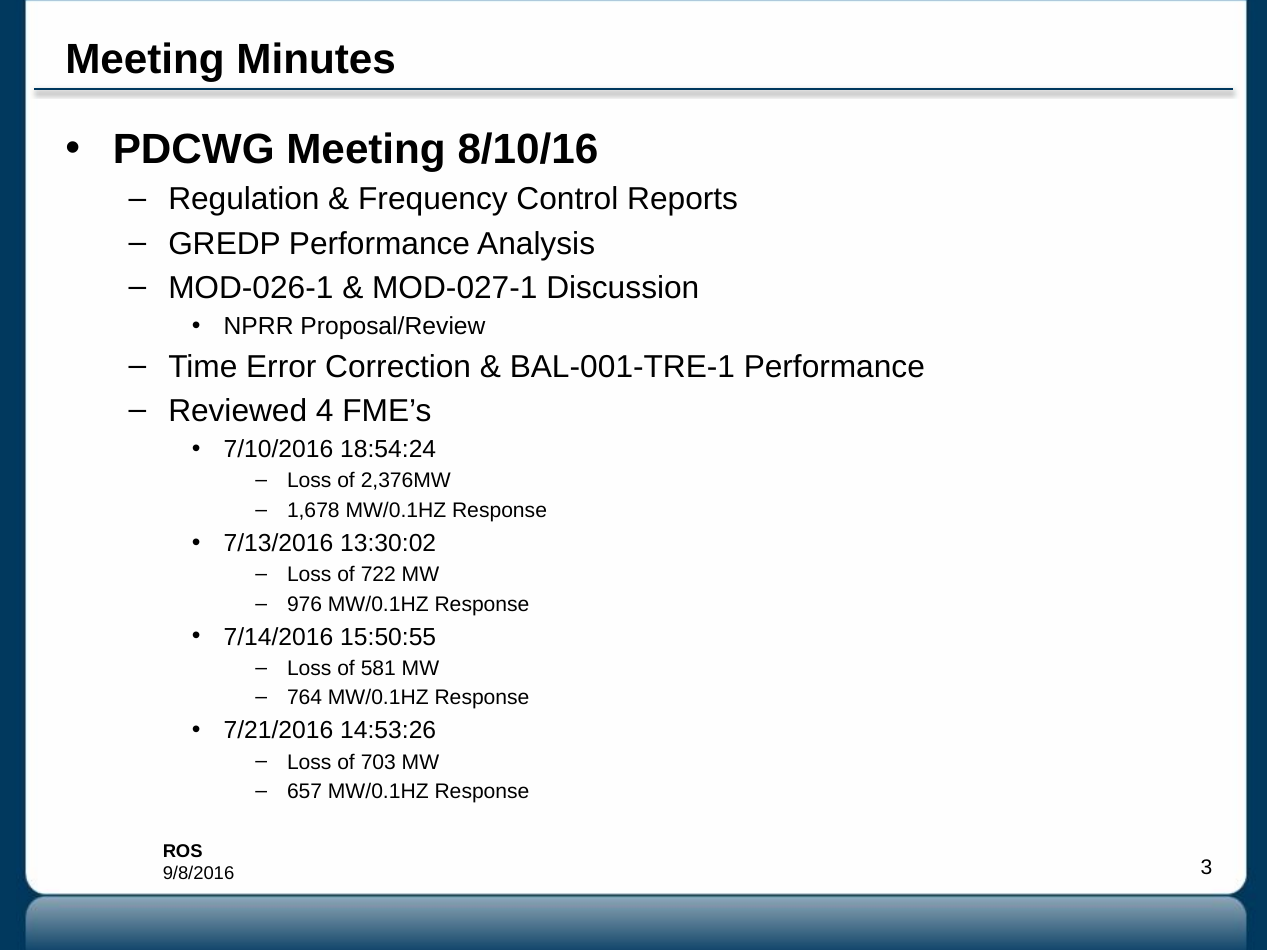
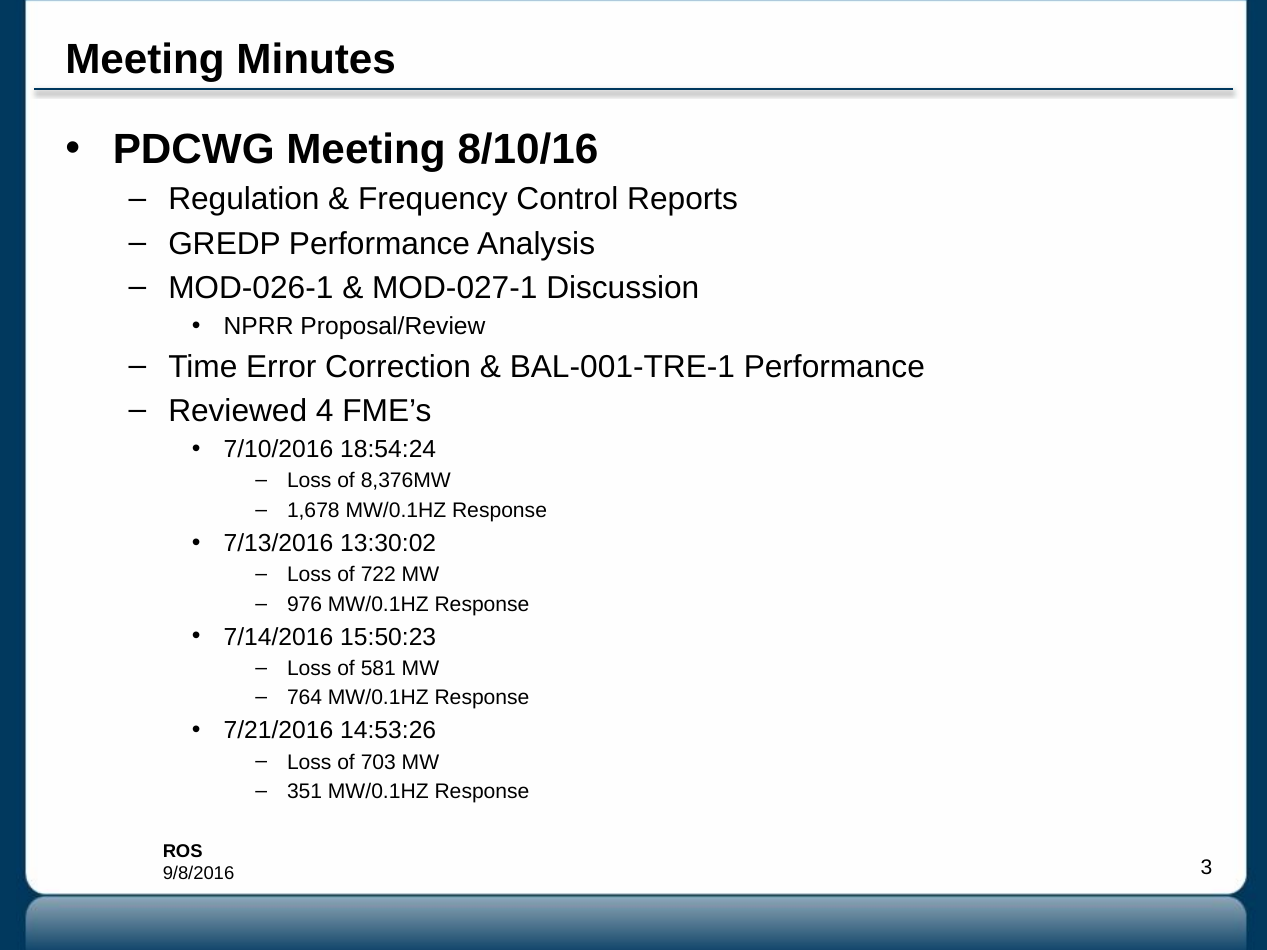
2,376MW: 2,376MW -> 8,376MW
15:50:55: 15:50:55 -> 15:50:23
657: 657 -> 351
